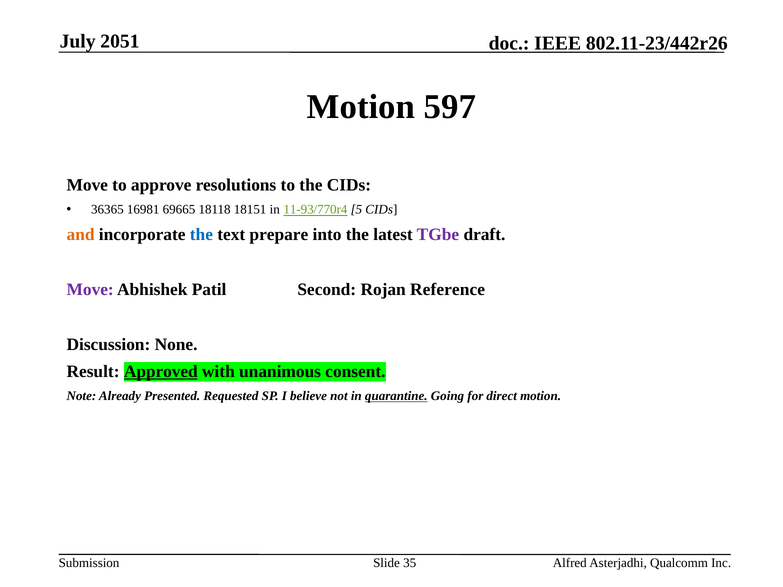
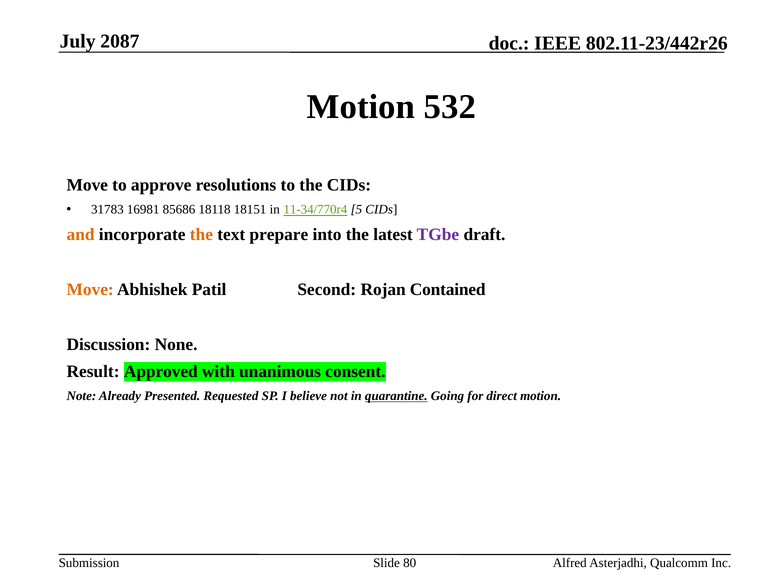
2051: 2051 -> 2087
597: 597 -> 532
36365: 36365 -> 31783
69665: 69665 -> 85686
11-93/770r4: 11-93/770r4 -> 11-34/770r4
the at (201, 235) colour: blue -> orange
Move at (90, 290) colour: purple -> orange
Reference: Reference -> Contained
Approved underline: present -> none
35: 35 -> 80
